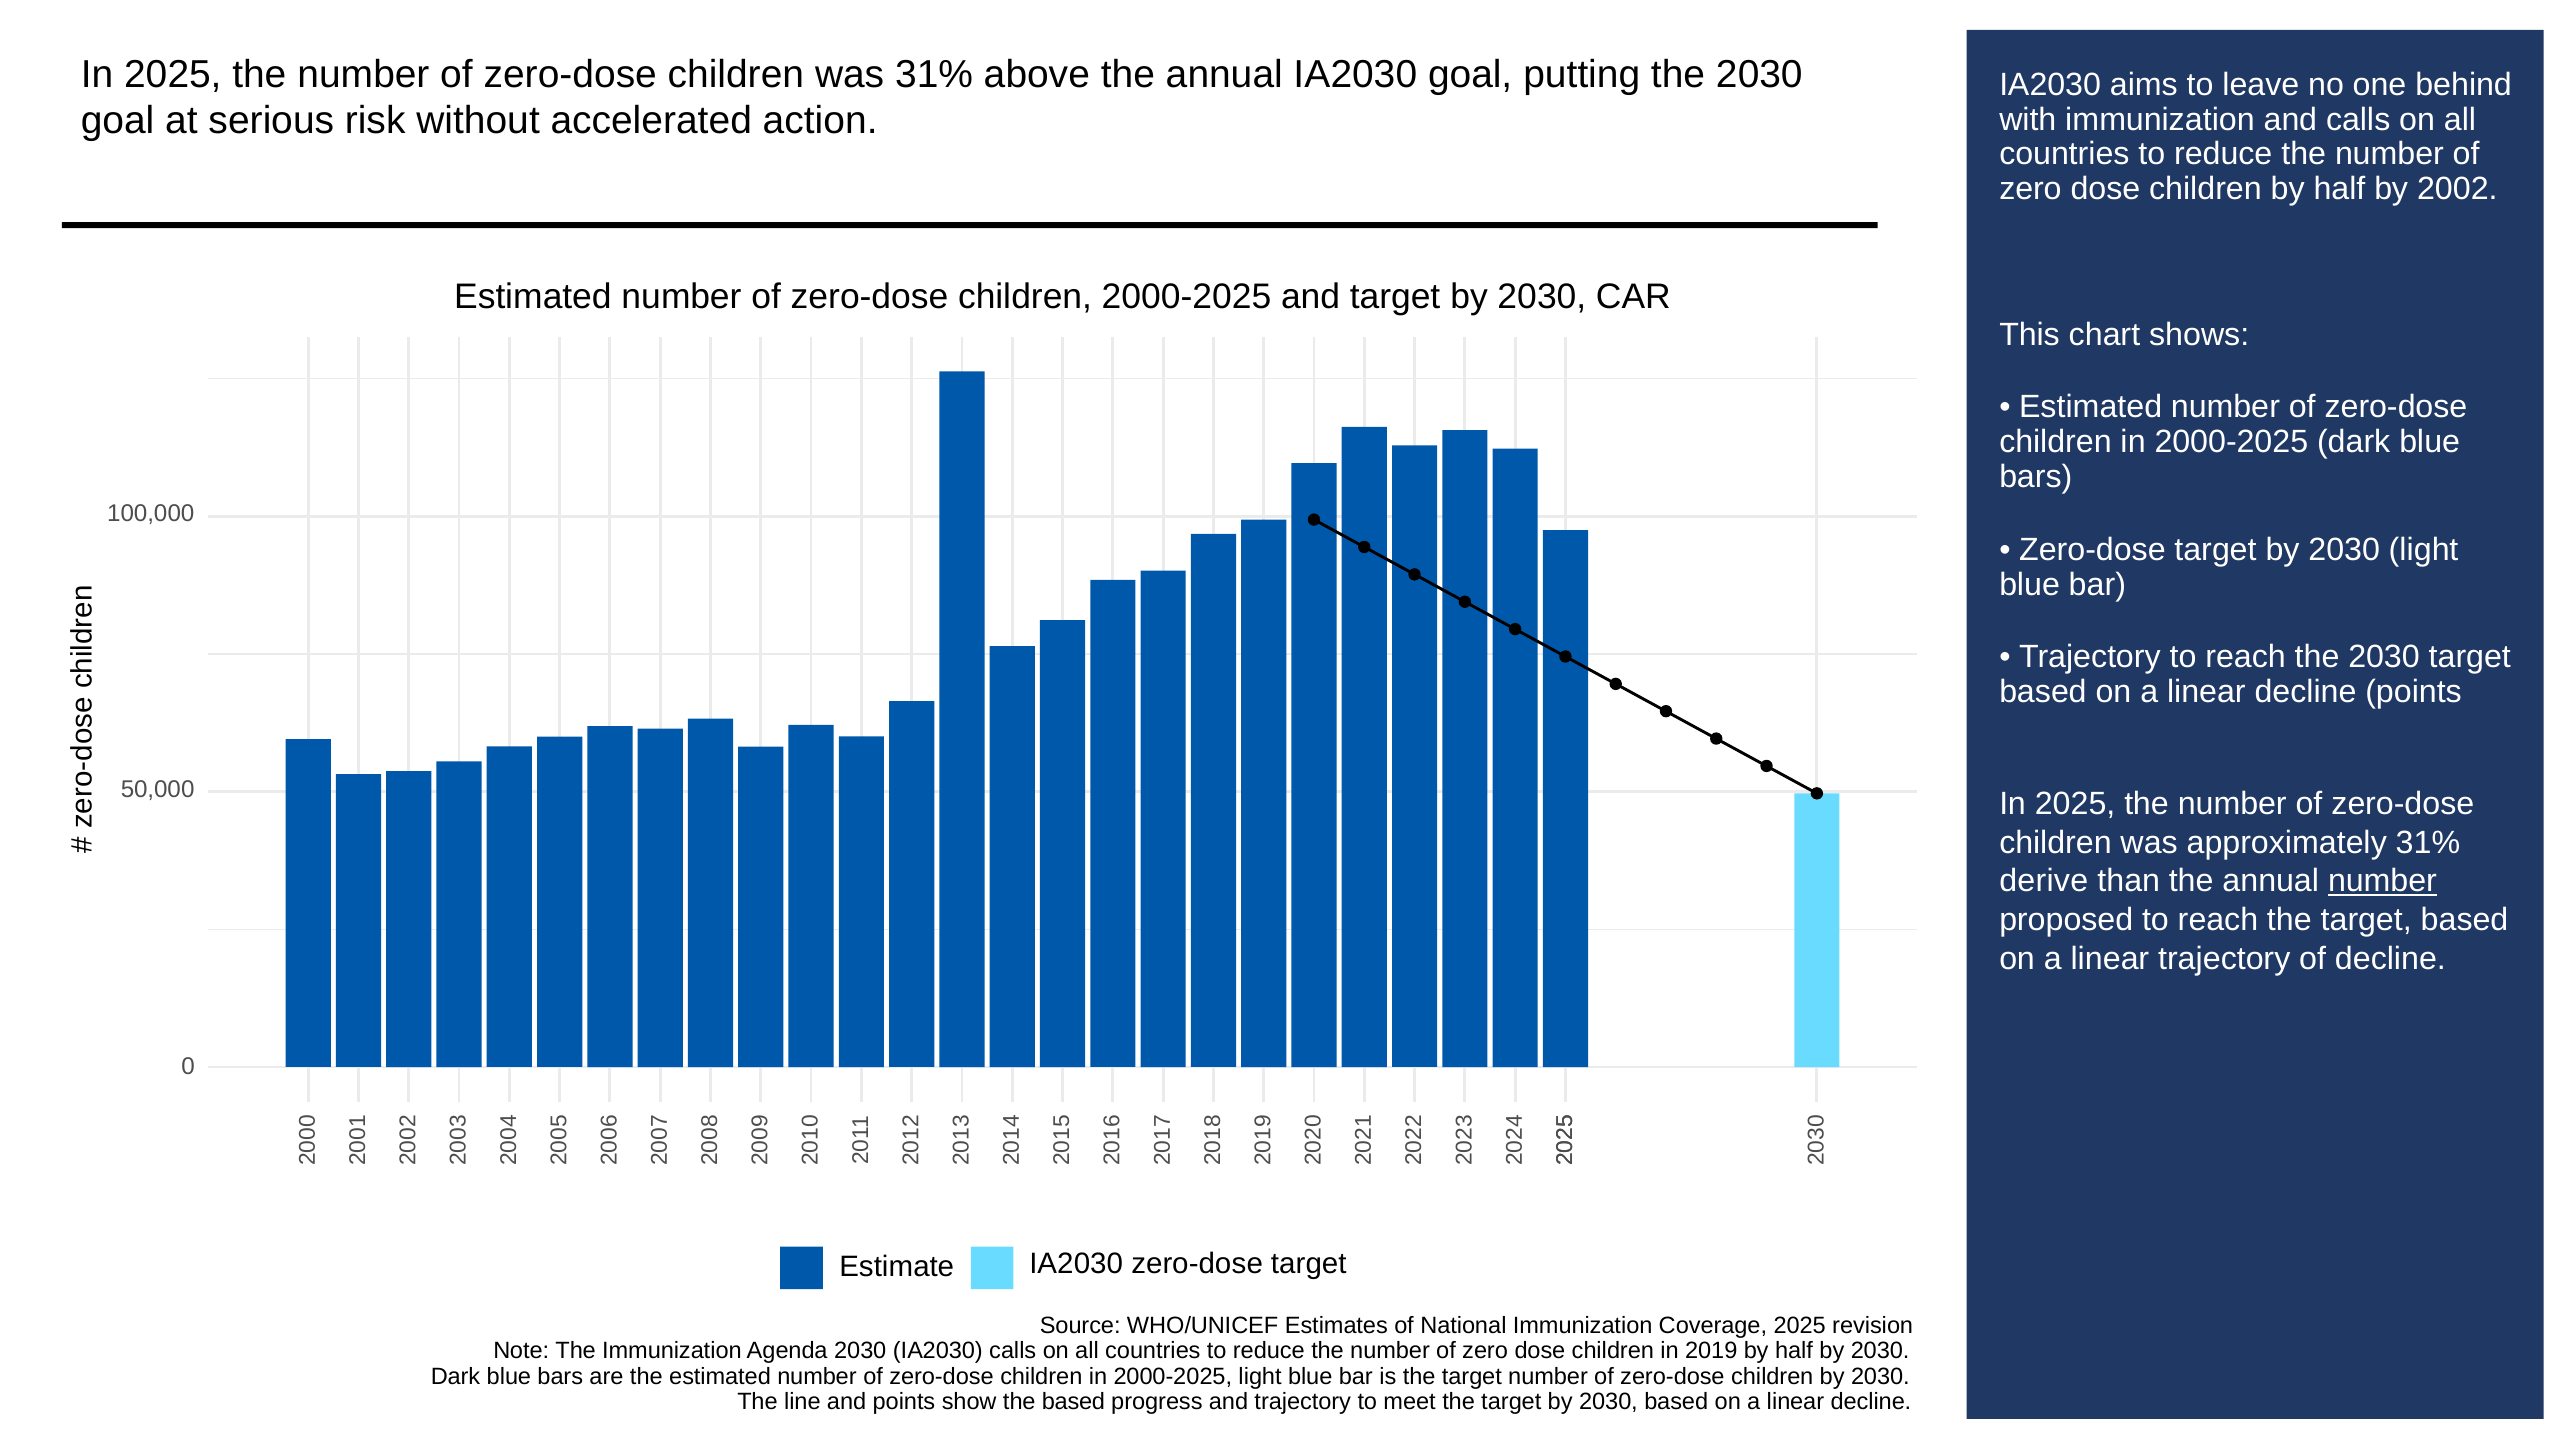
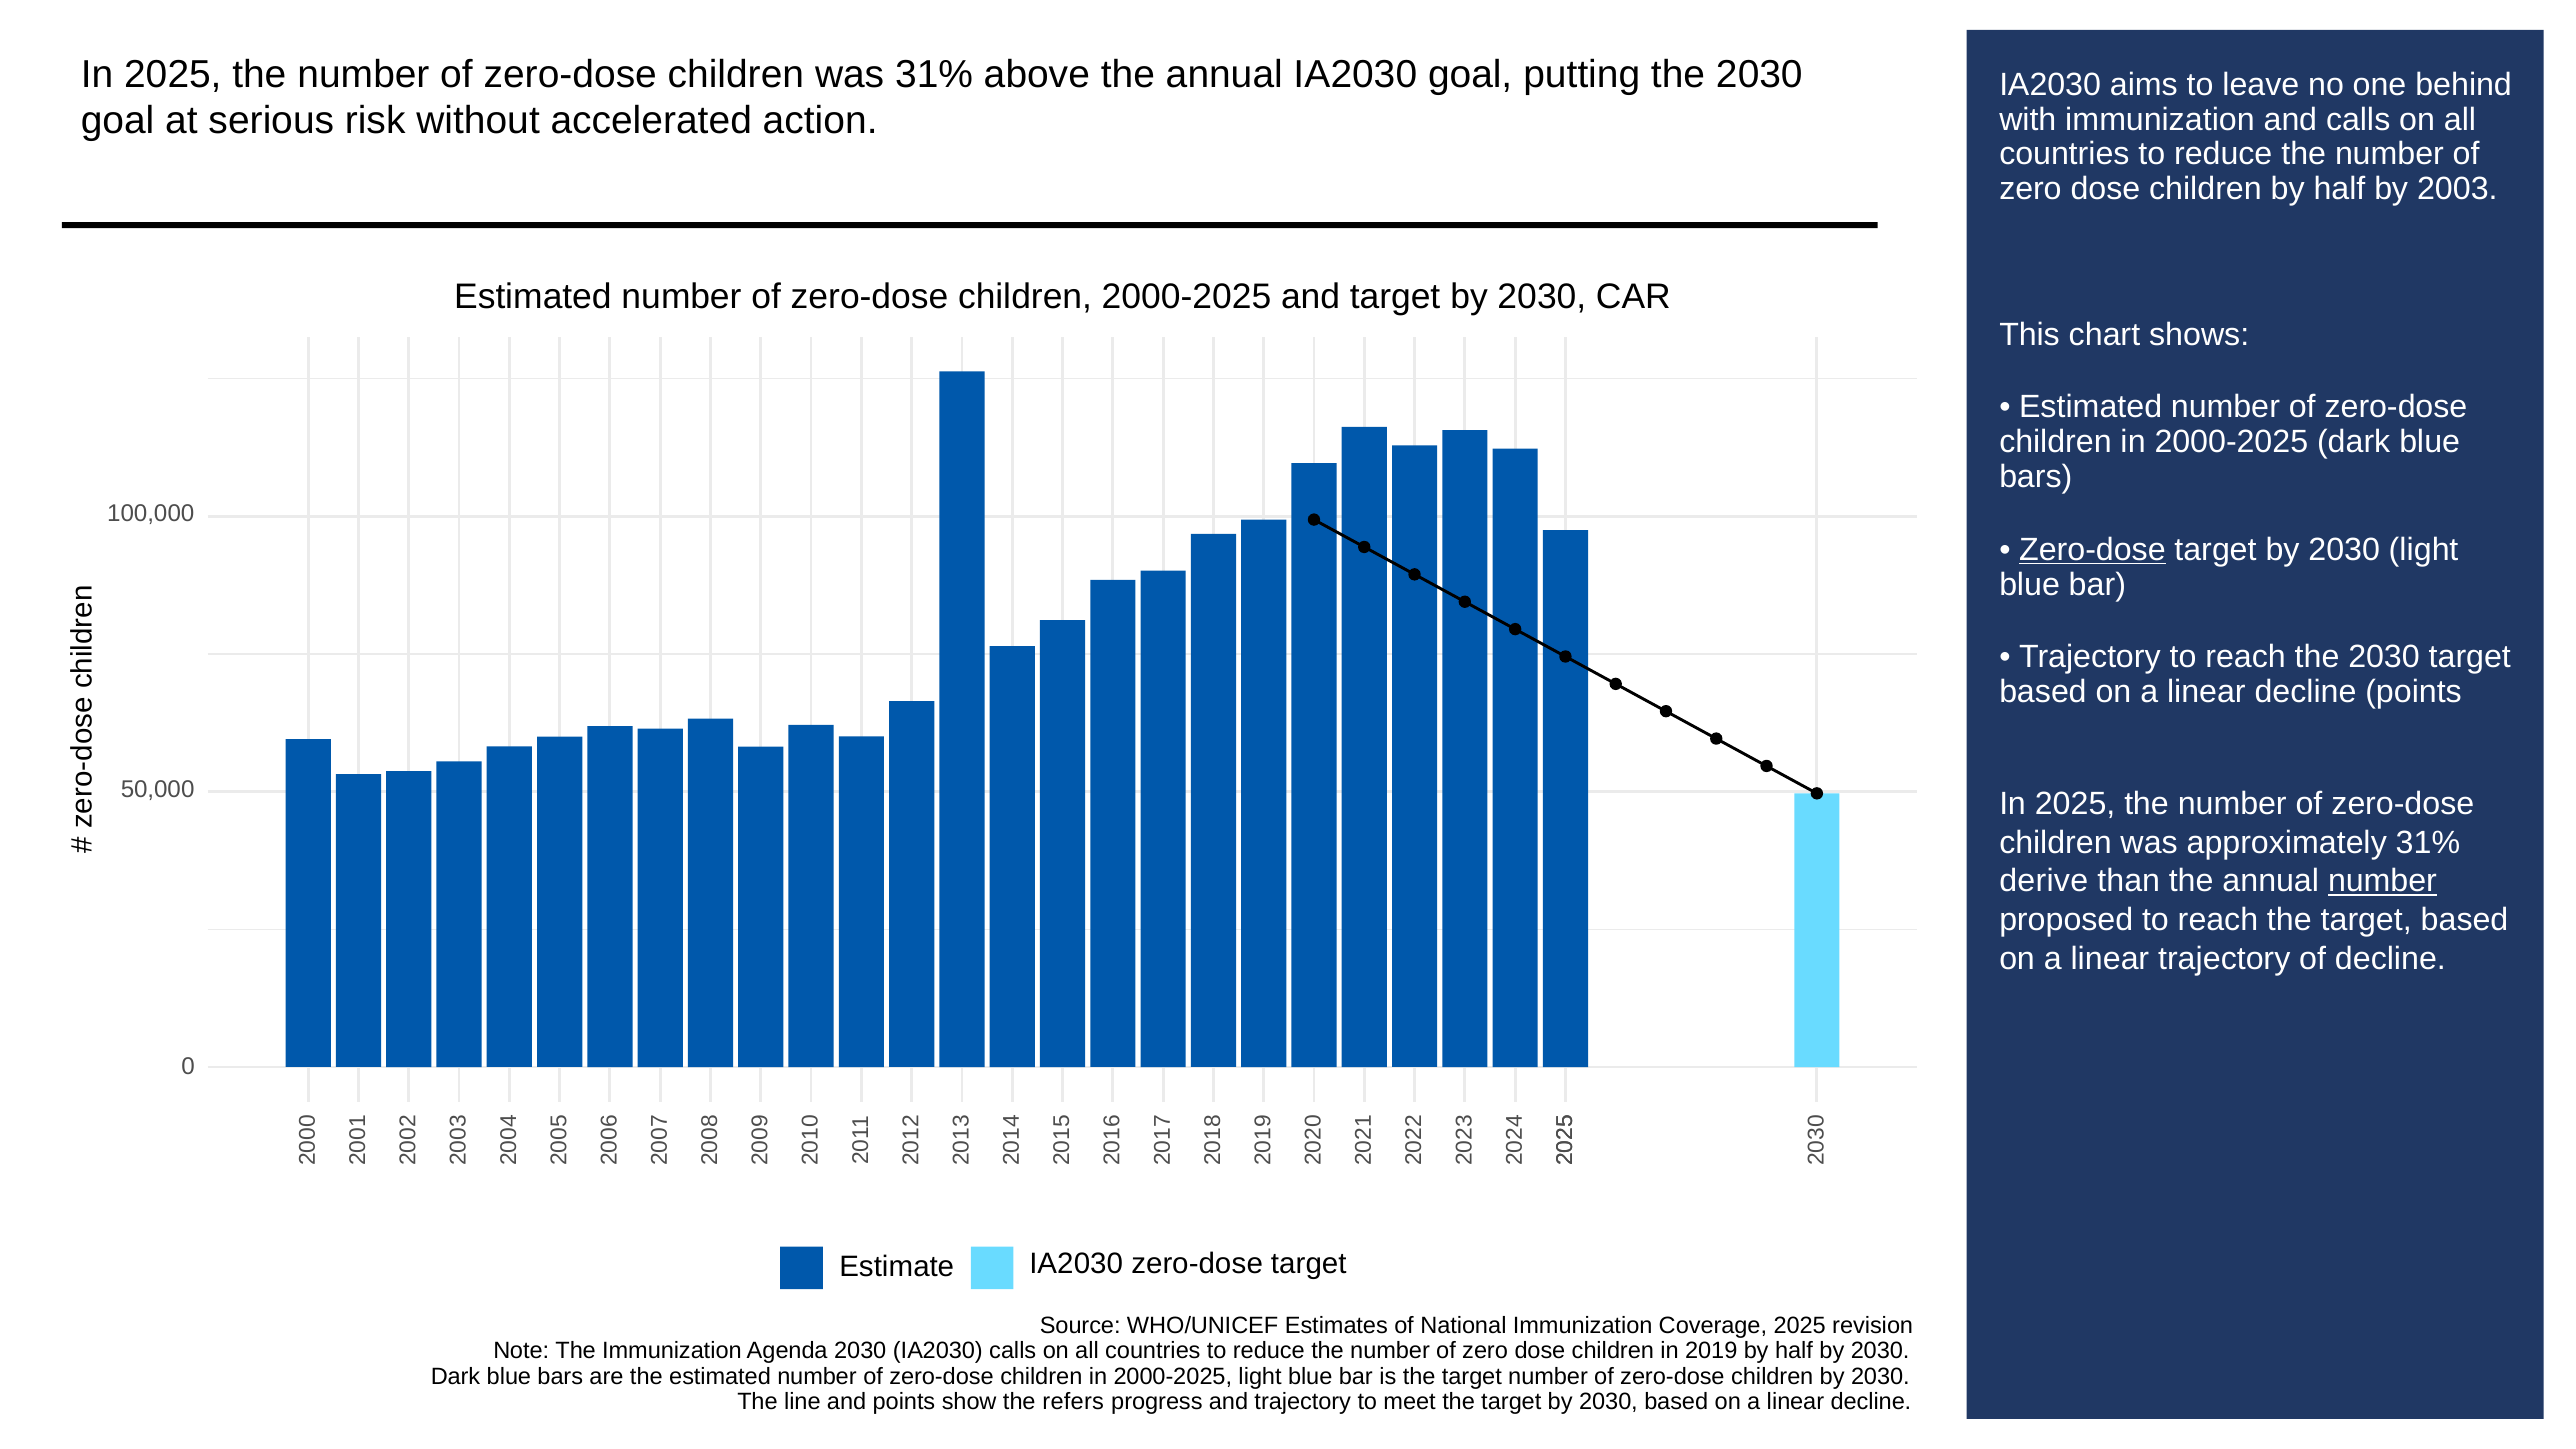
2002: 2002 -> 2003
Zero-dose at (2092, 550) underline: none -> present
the based: based -> refers
